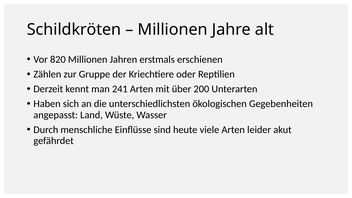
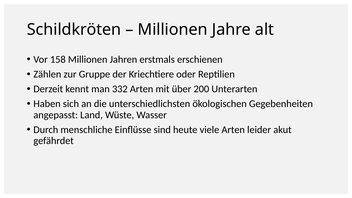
820: 820 -> 158
241: 241 -> 332
